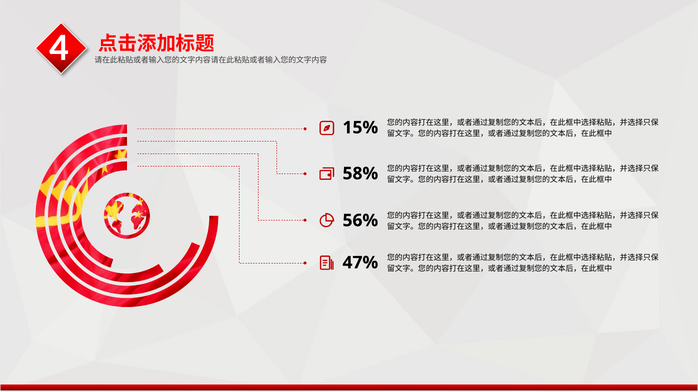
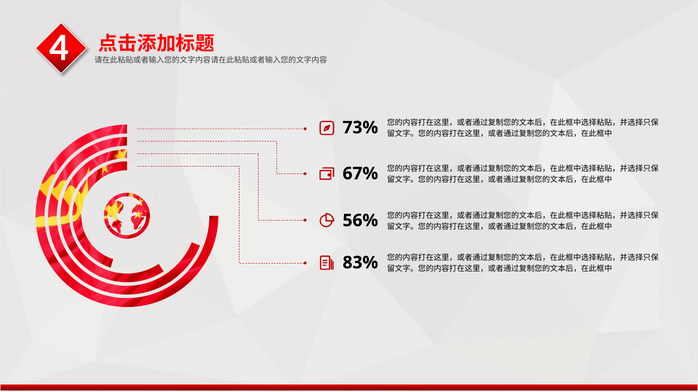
15%: 15% -> 73%
58%: 58% -> 67%
47%: 47% -> 83%
